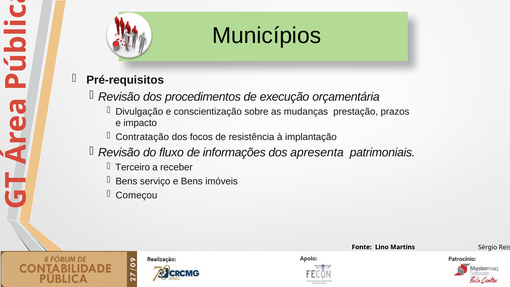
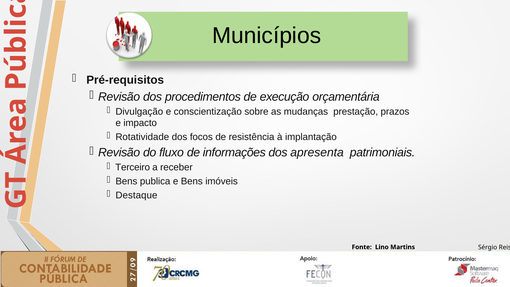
Contratação: Contratação -> Rotatividade
serviço: serviço -> publica
Começou: Começou -> Destaque
